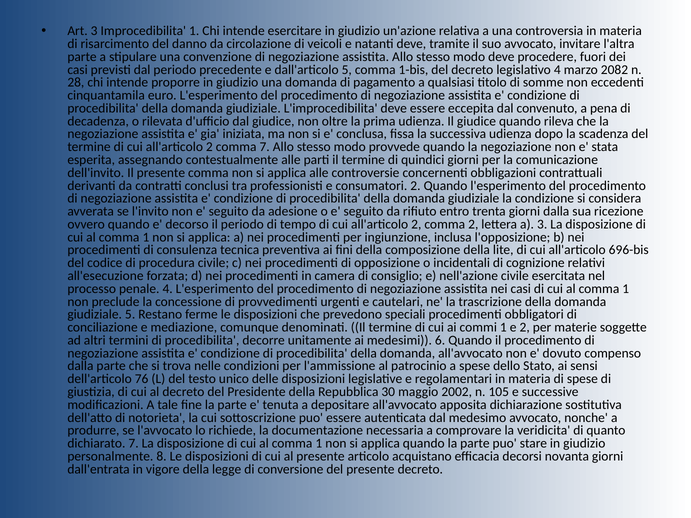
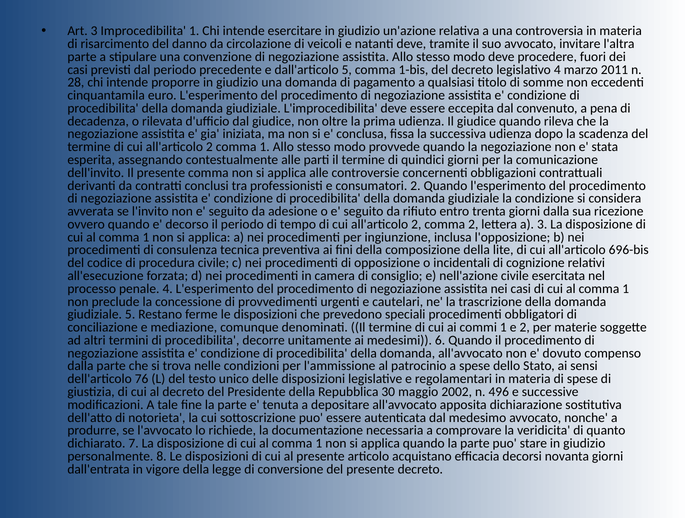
2082: 2082 -> 2011
2 comma 7: 7 -> 1
105: 105 -> 496
